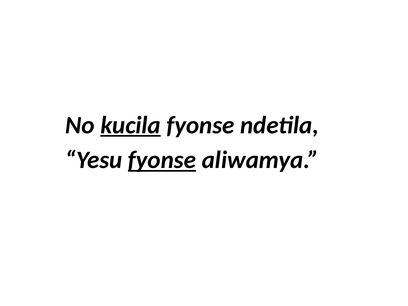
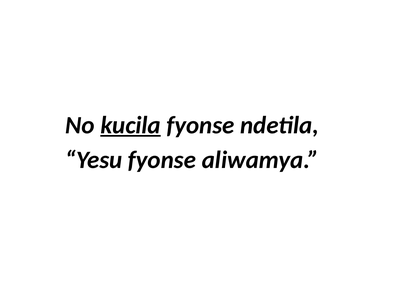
fyonse at (162, 160) underline: present -> none
